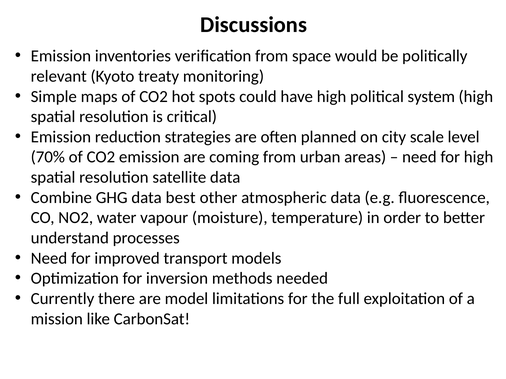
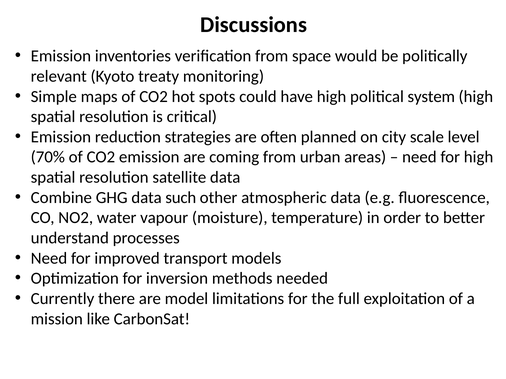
best: best -> such
